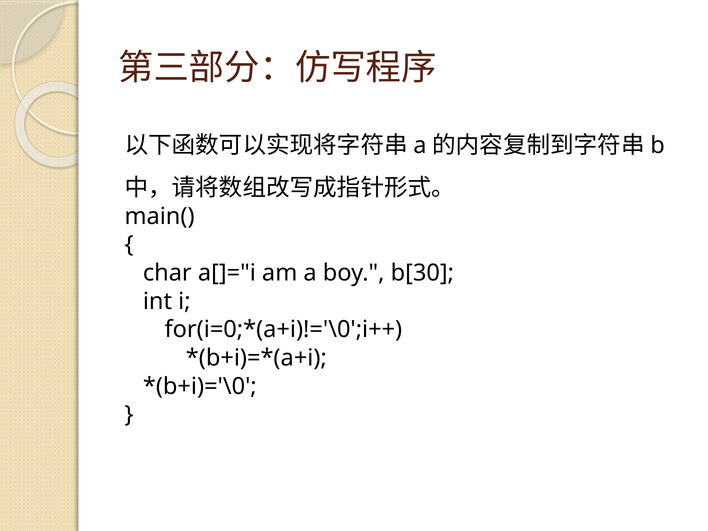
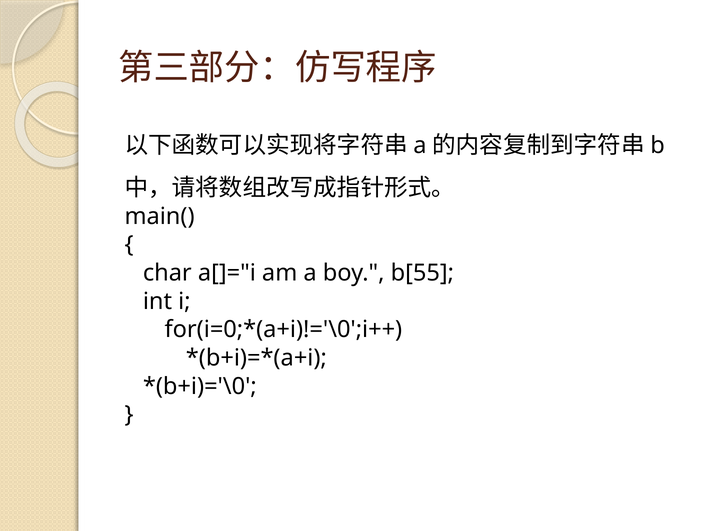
b[30: b[30 -> b[55
